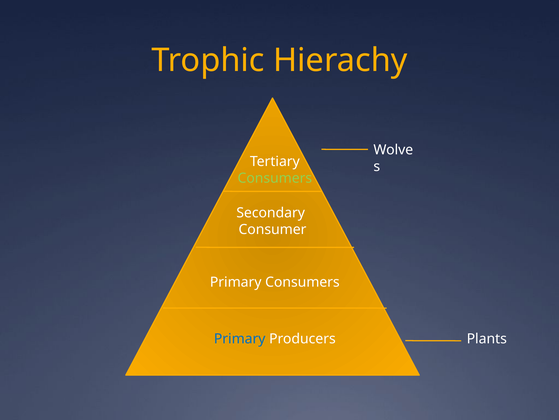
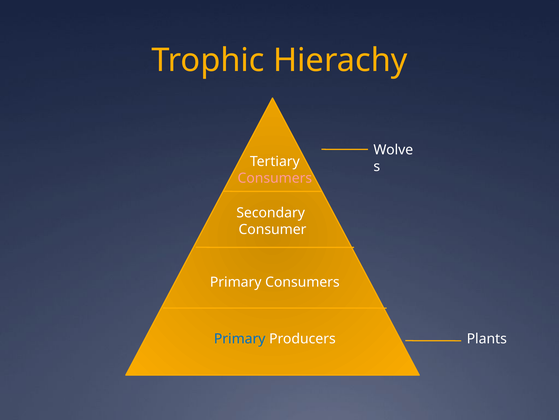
Consumers at (275, 178) colour: light green -> pink
